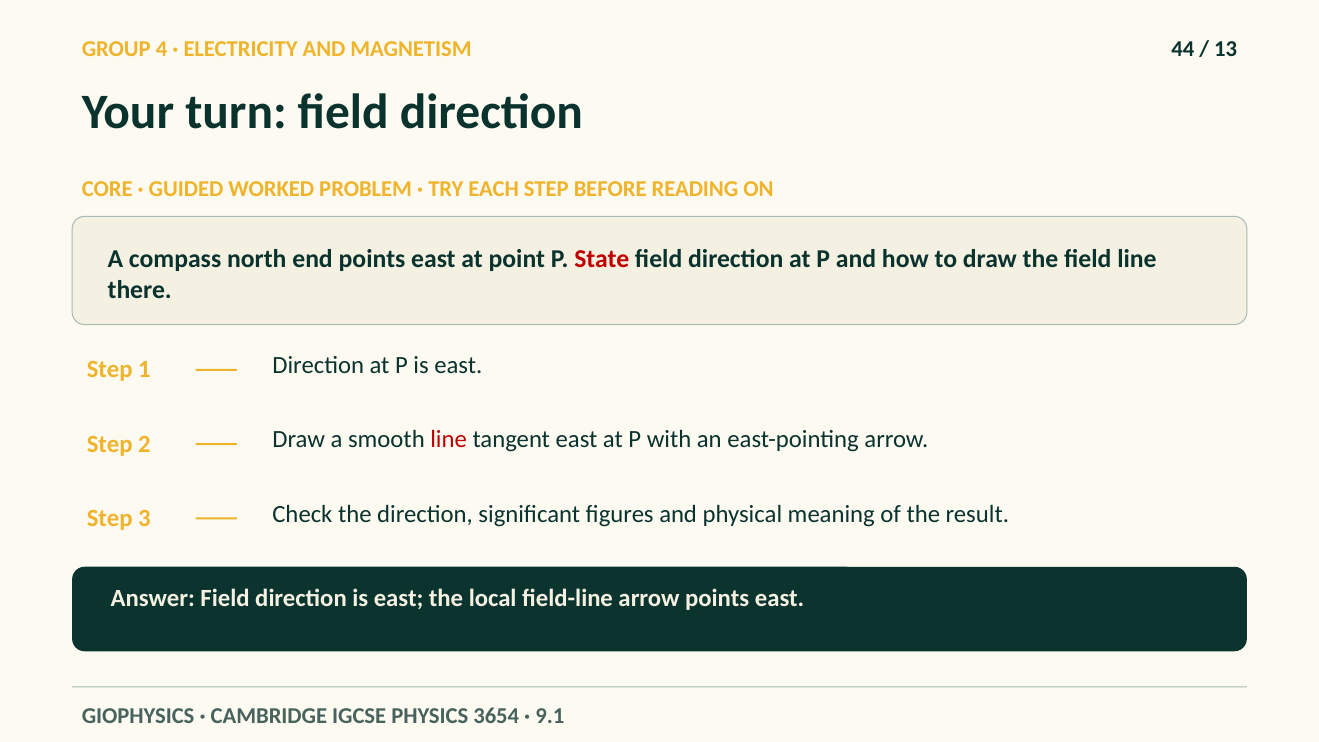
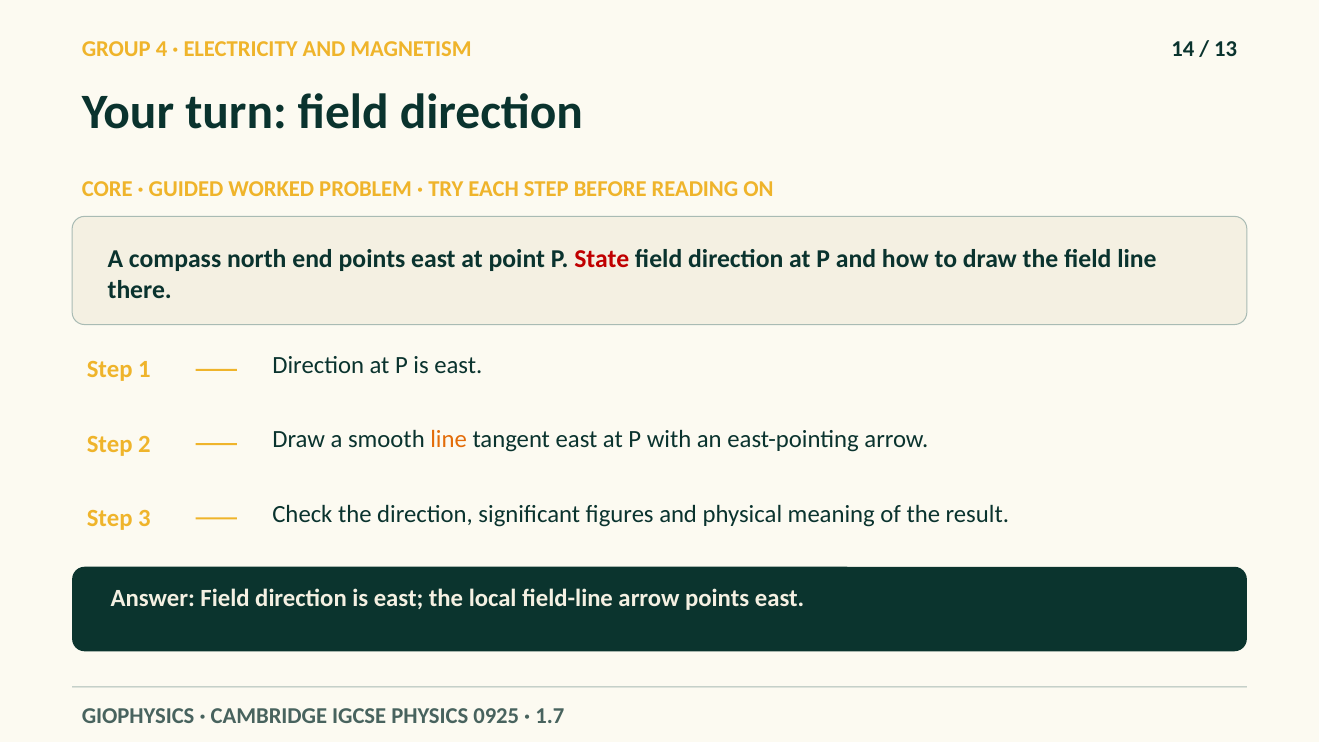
44: 44 -> 14
line at (449, 440) colour: red -> orange
3654: 3654 -> 0925
9.1: 9.1 -> 1.7
